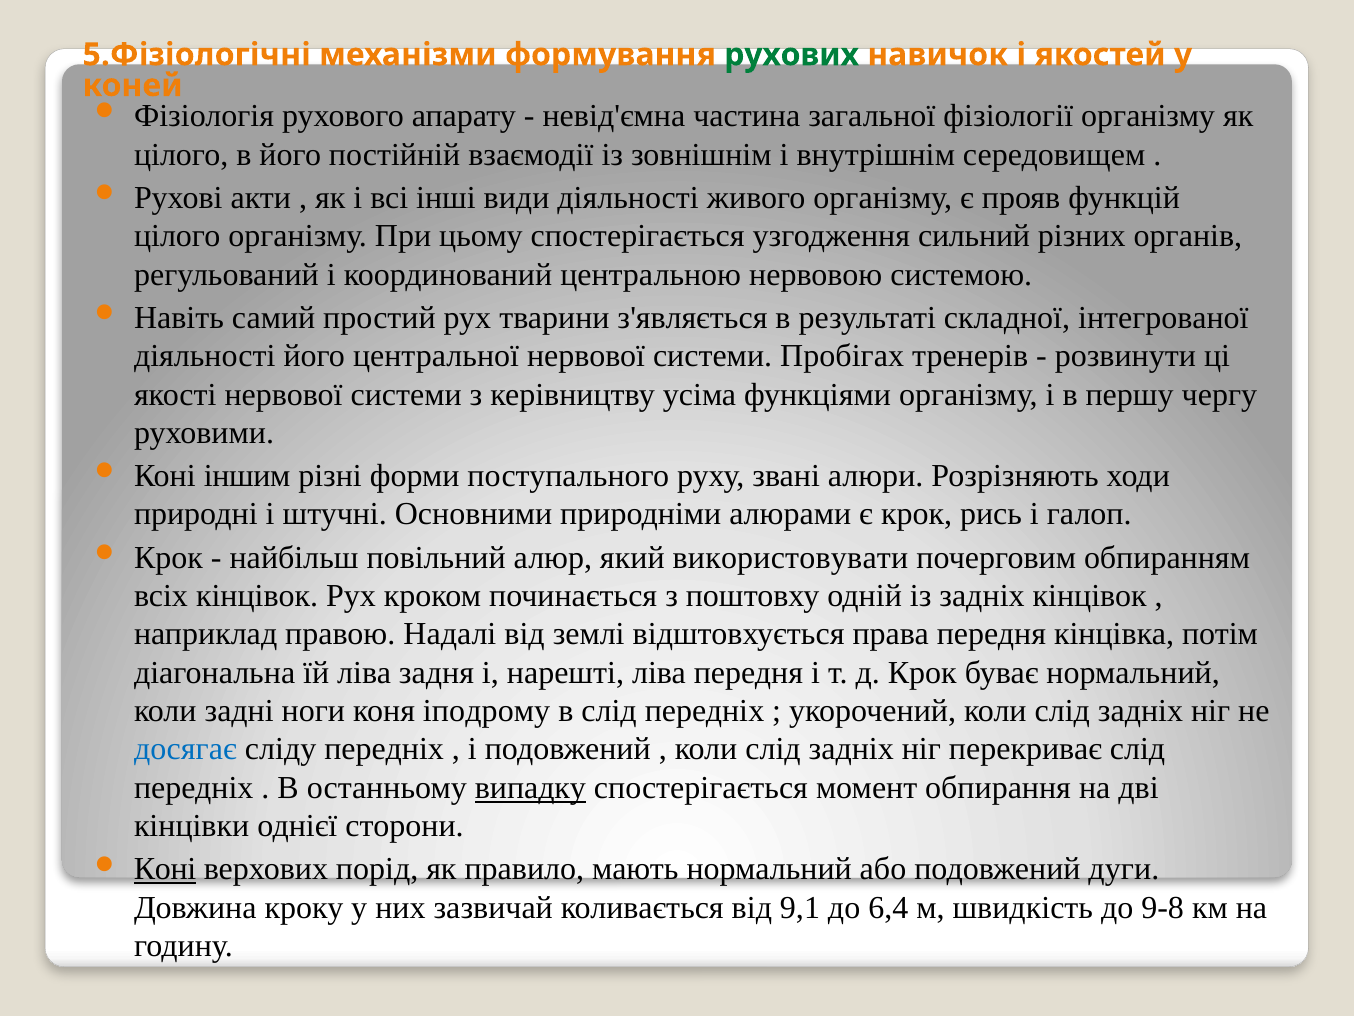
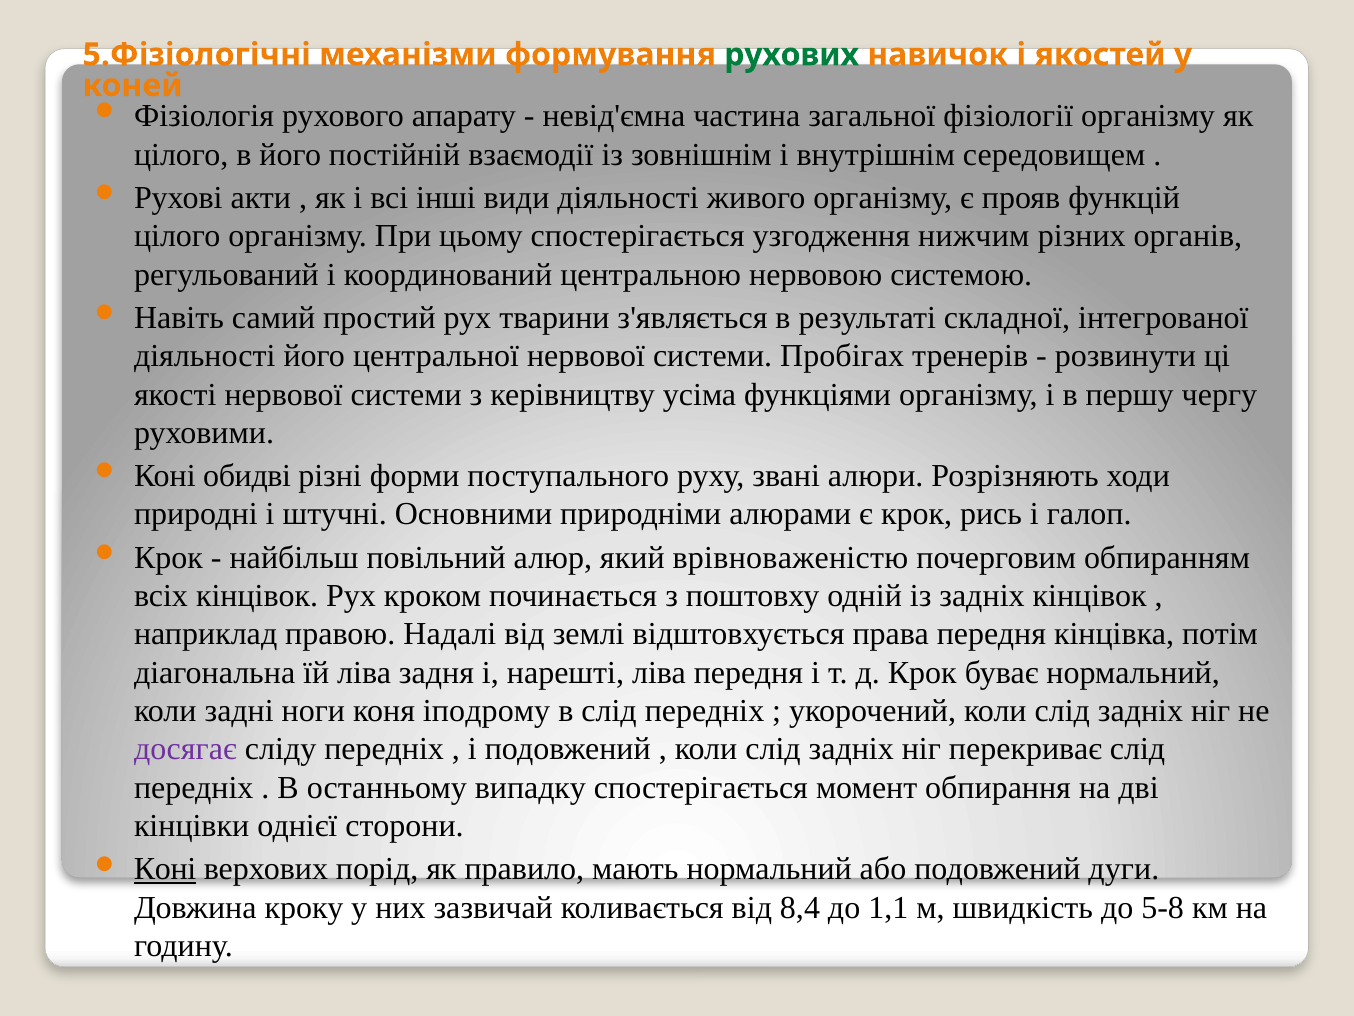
сильний: сильний -> нижчим
іншим: іншим -> обидві
використовувати: використовувати -> врівноваженістю
досягає colour: blue -> purple
випадку underline: present -> none
9,1: 9,1 -> 8,4
6,4: 6,4 -> 1,1
9-8: 9-8 -> 5-8
